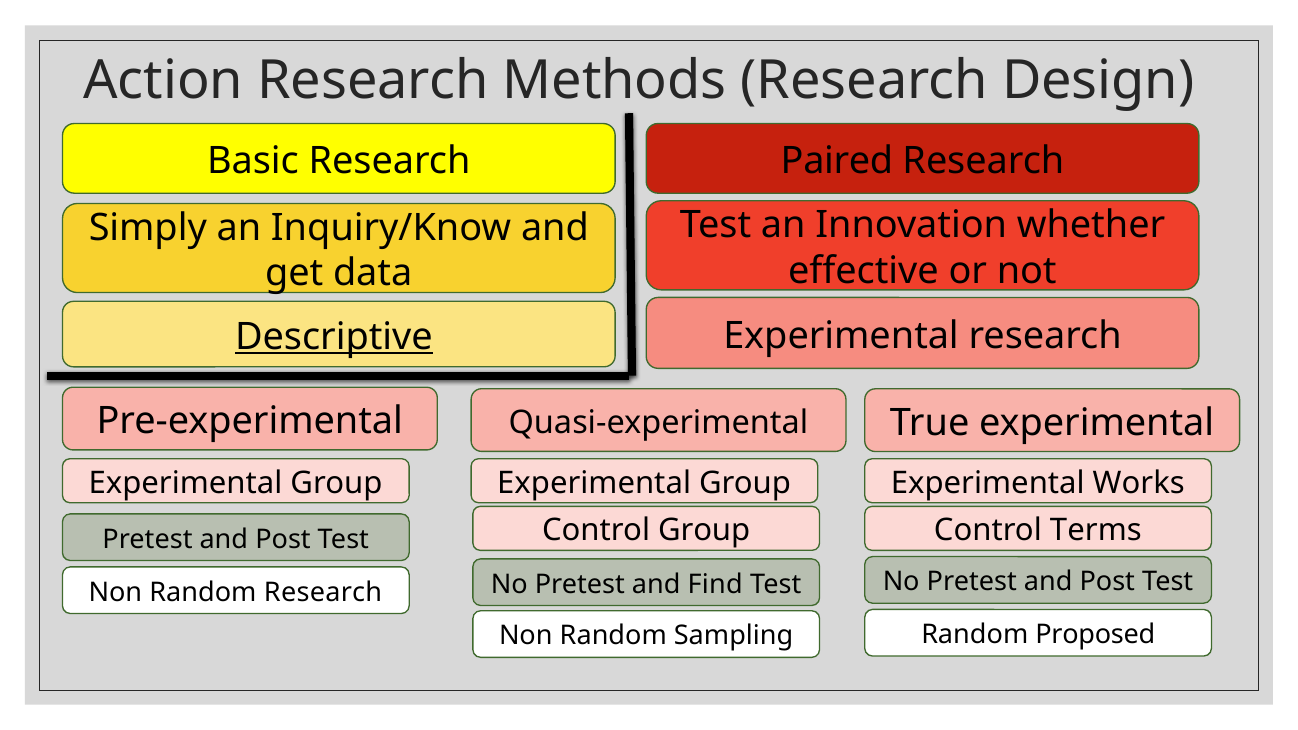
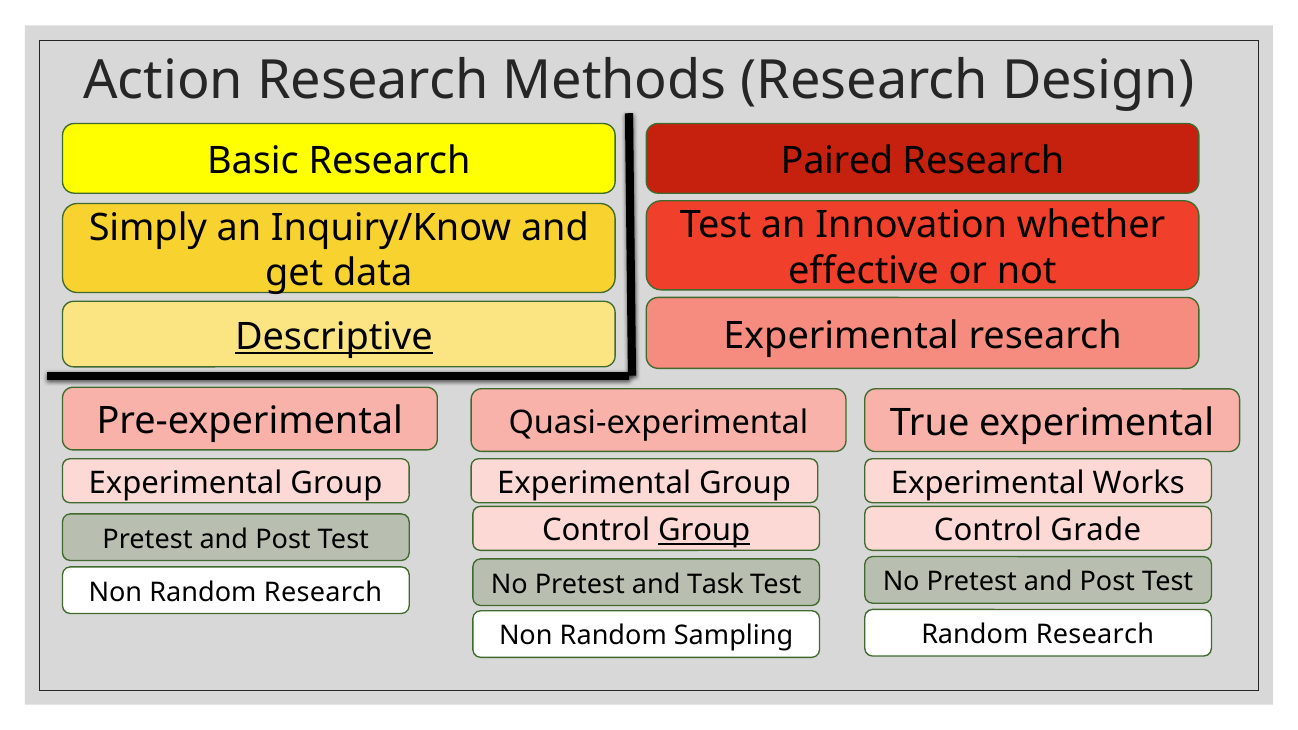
Group at (704, 531) underline: none -> present
Terms: Terms -> Grade
Find: Find -> Task
Proposed at (1095, 635): Proposed -> Research
